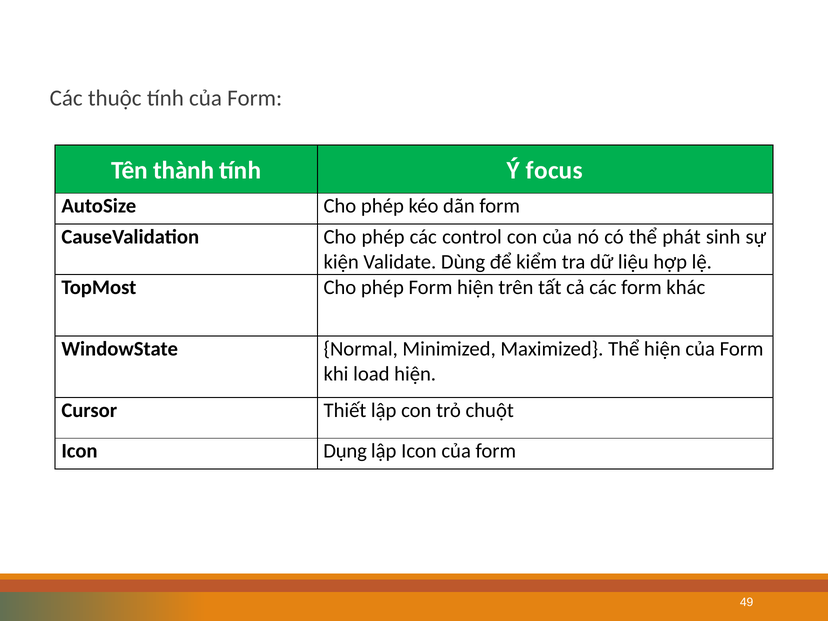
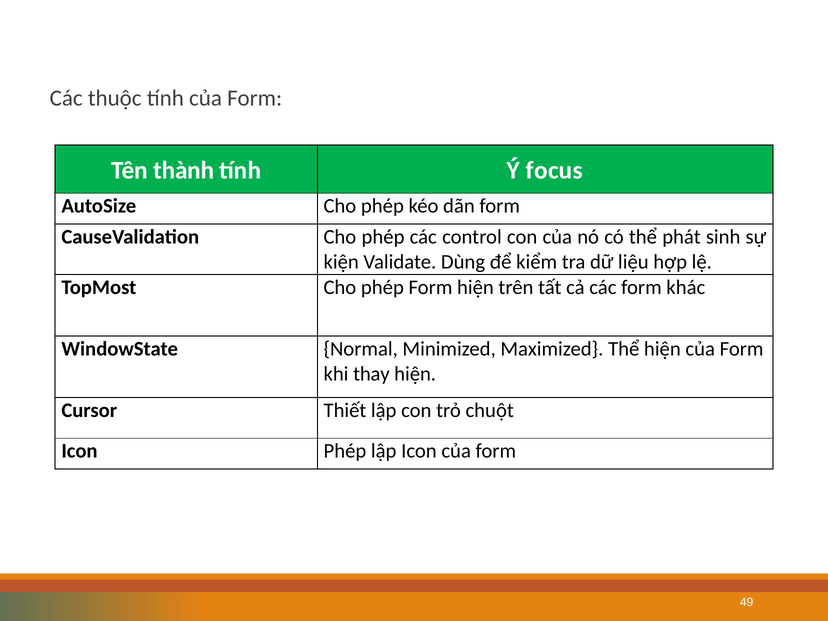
load: load -> thay
Icon Dụng: Dụng -> Phép
